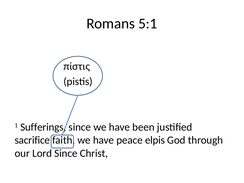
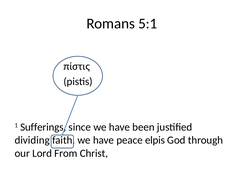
sacrifice: sacrifice -> dividing
Lord Since: Since -> From
